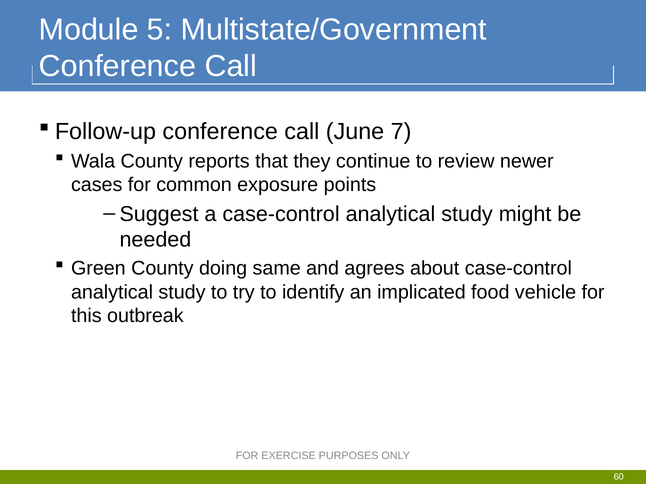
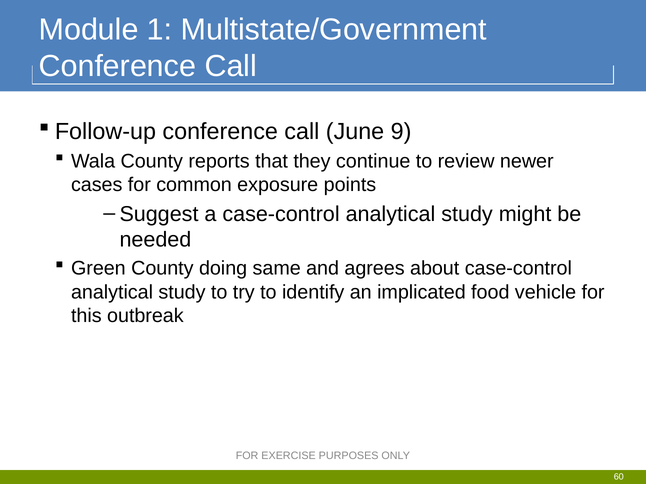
5: 5 -> 1
7: 7 -> 9
